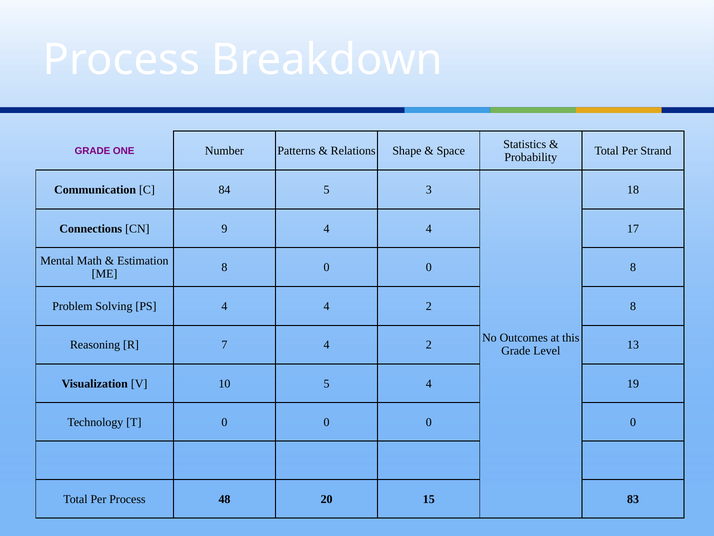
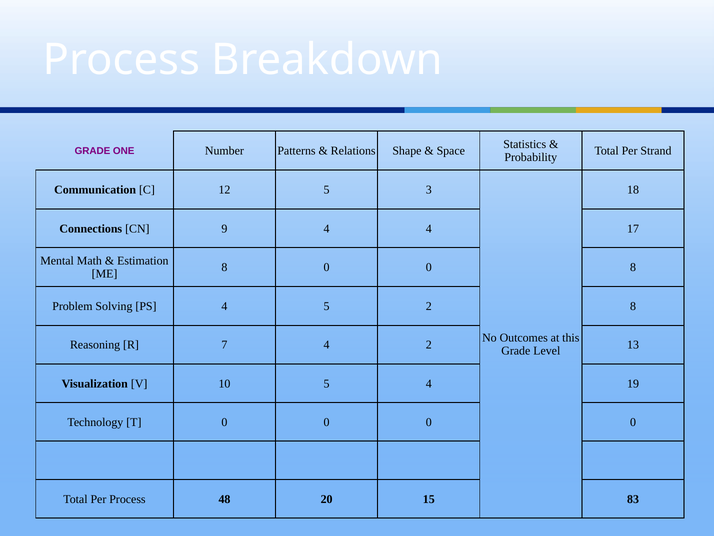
84: 84 -> 12
PS 4 4: 4 -> 5
